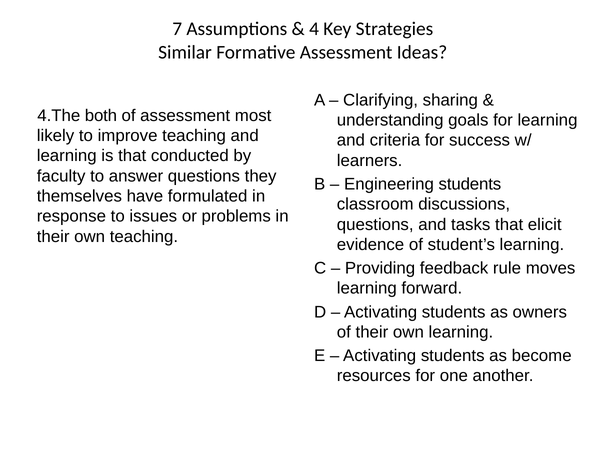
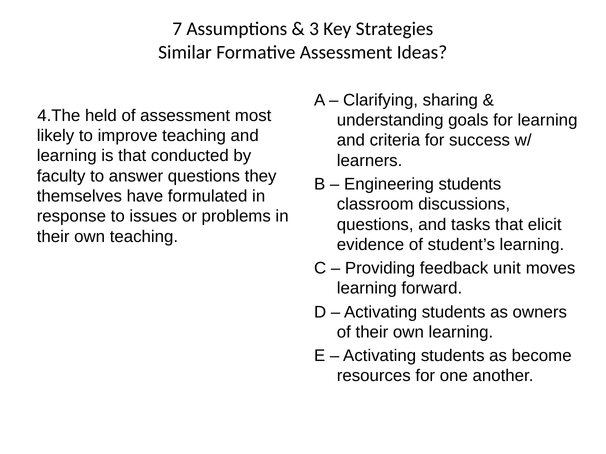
4: 4 -> 3
both: both -> held
rule: rule -> unit
